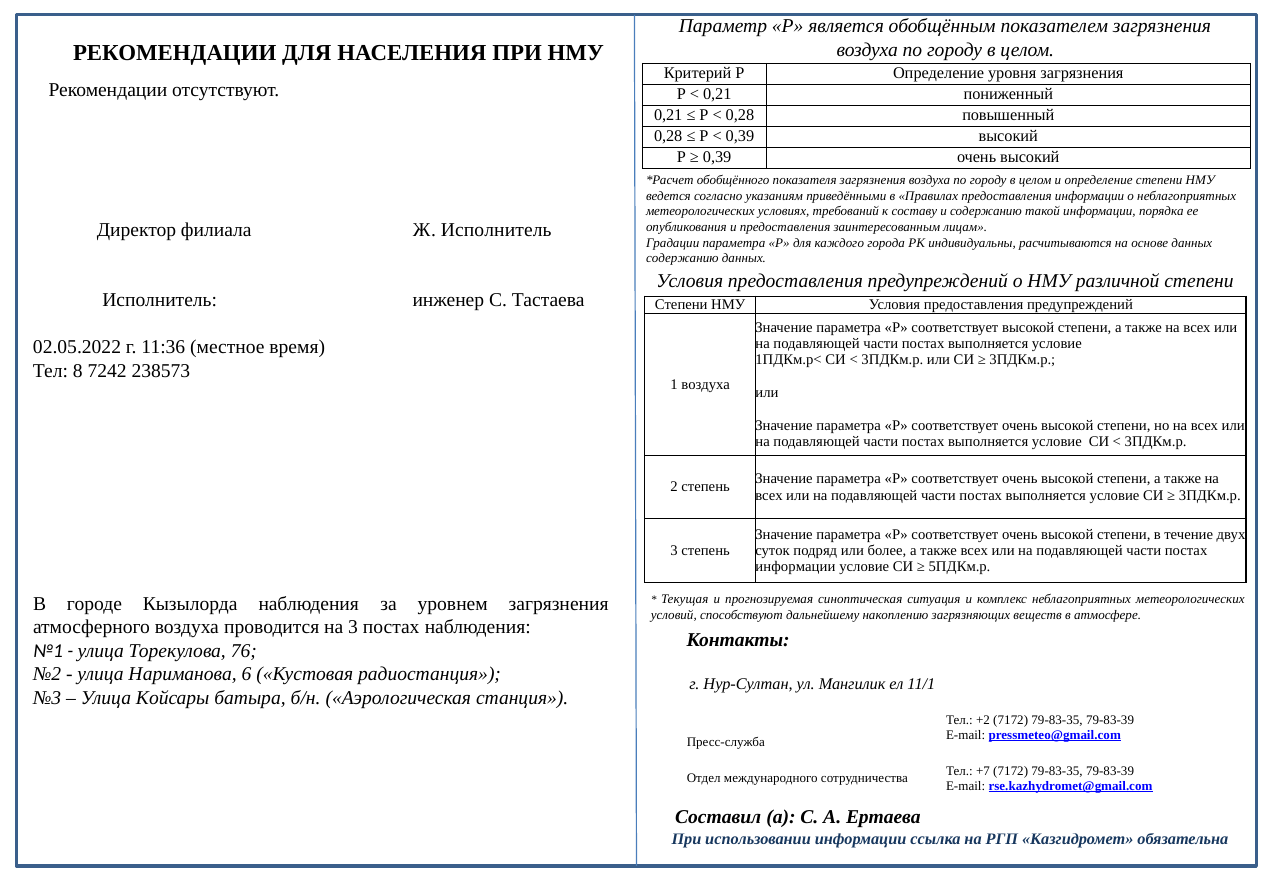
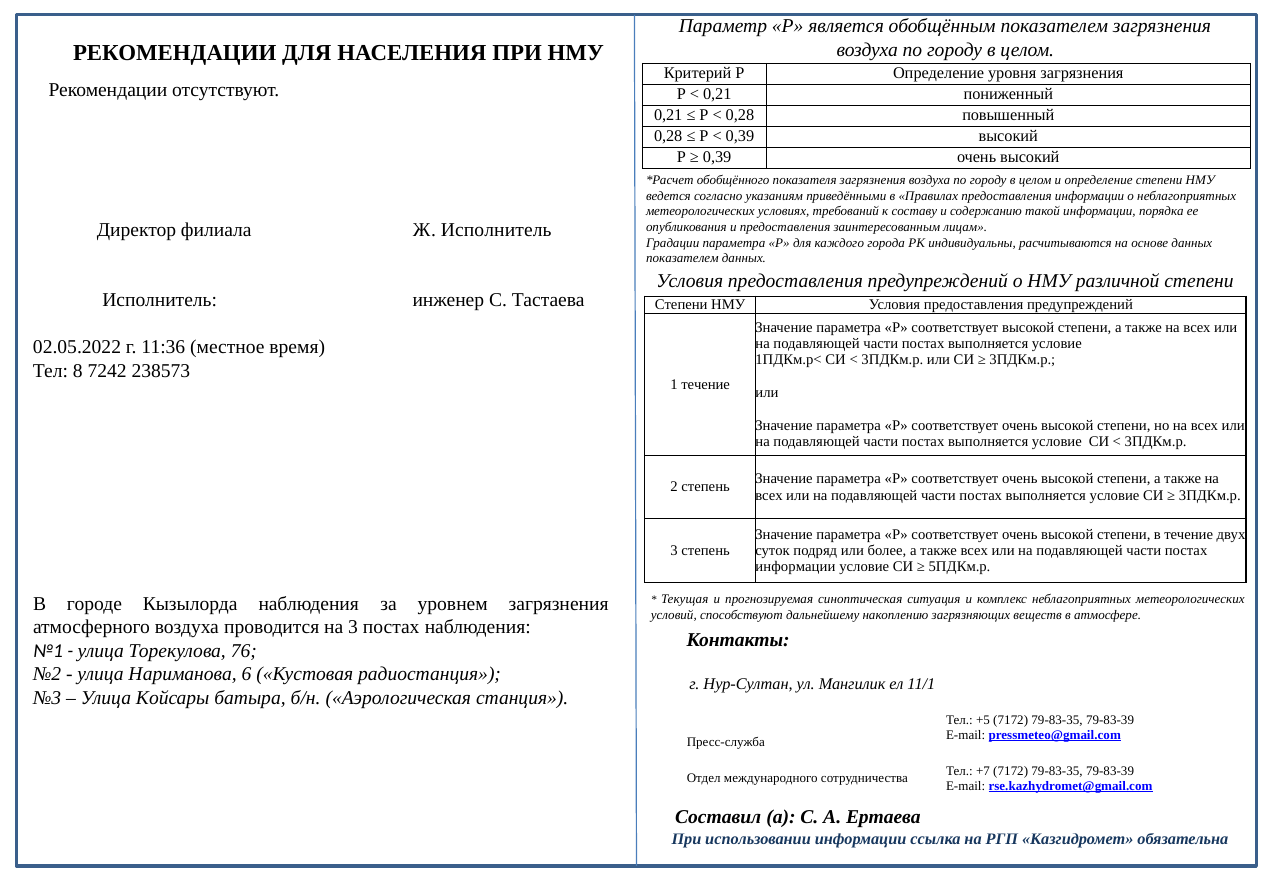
содержанию at (682, 259): содержанию -> показателем
1 воздуха: воздуха -> течение
+2: +2 -> +5
